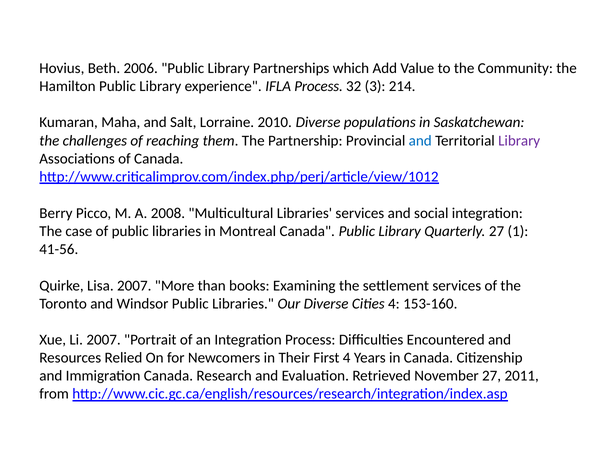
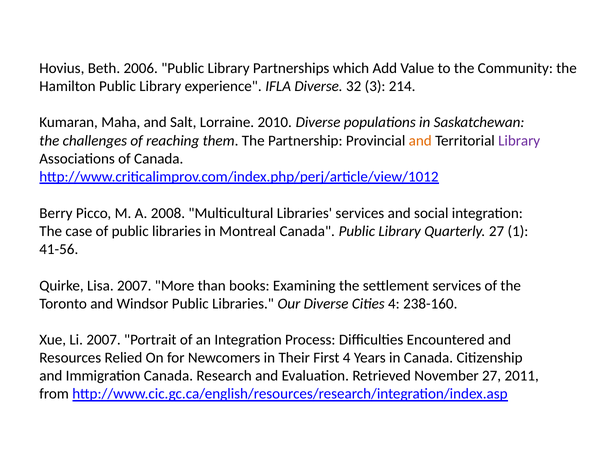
IFLA Process: Process -> Diverse
and at (420, 141) colour: blue -> orange
153-160: 153-160 -> 238-160
